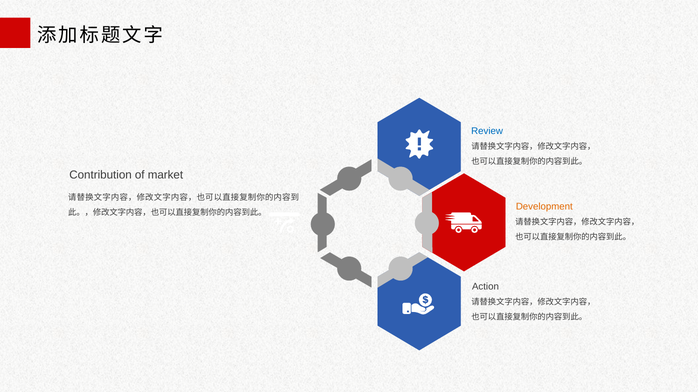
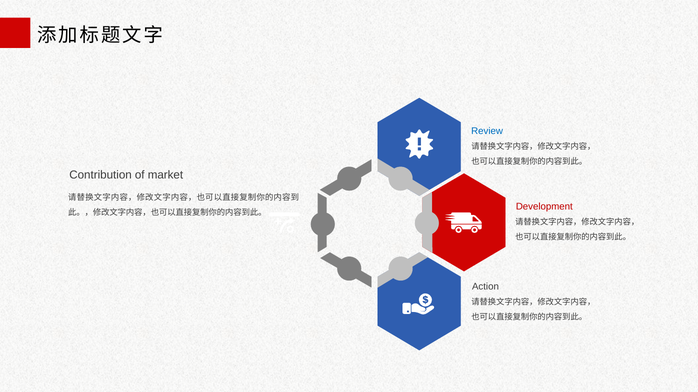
Development colour: orange -> red
